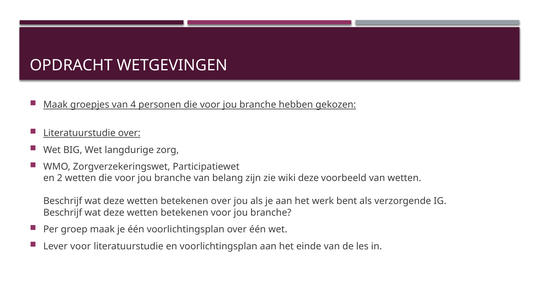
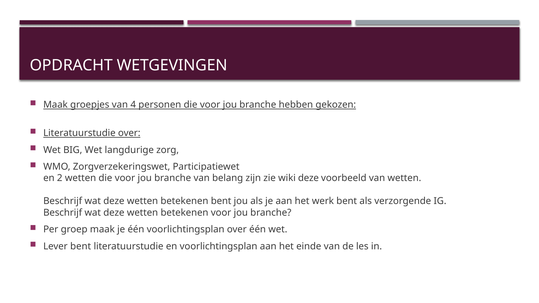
betekenen over: over -> bent
Lever voor: voor -> bent
